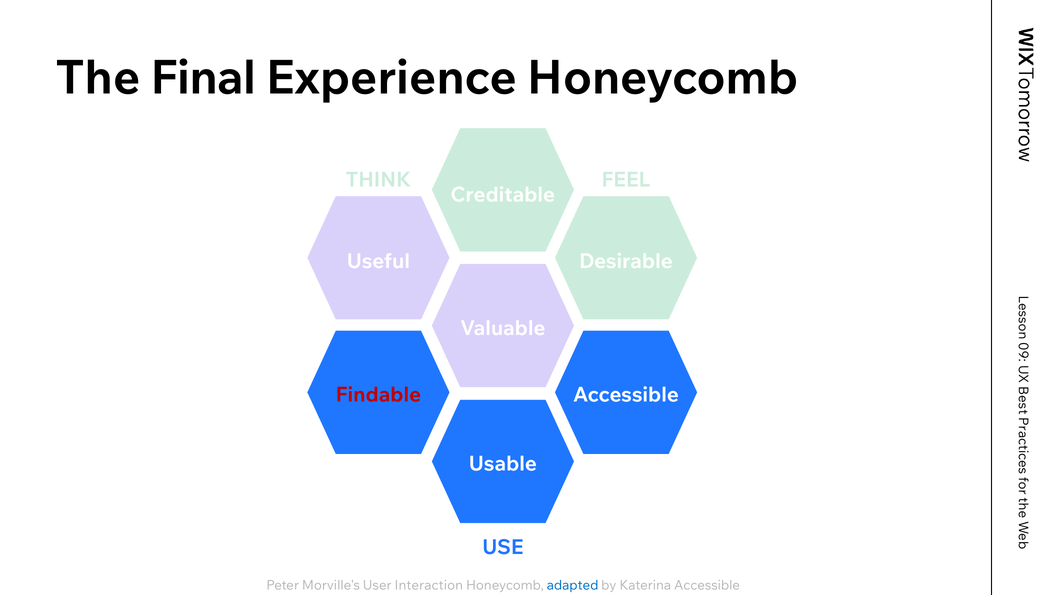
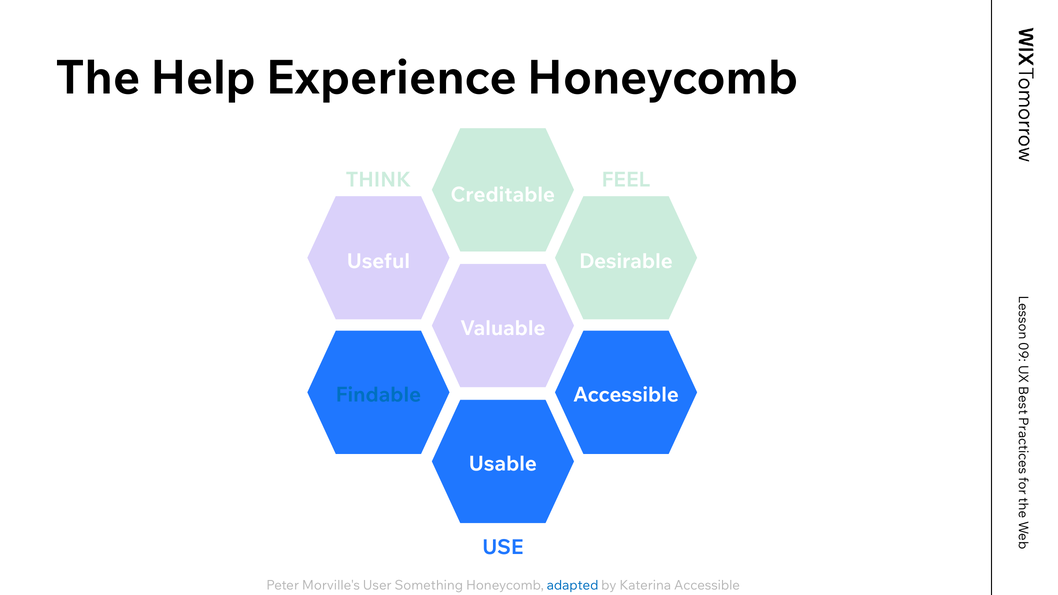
Final: Final -> Help
Findable colour: red -> blue
Interaction: Interaction -> Something
